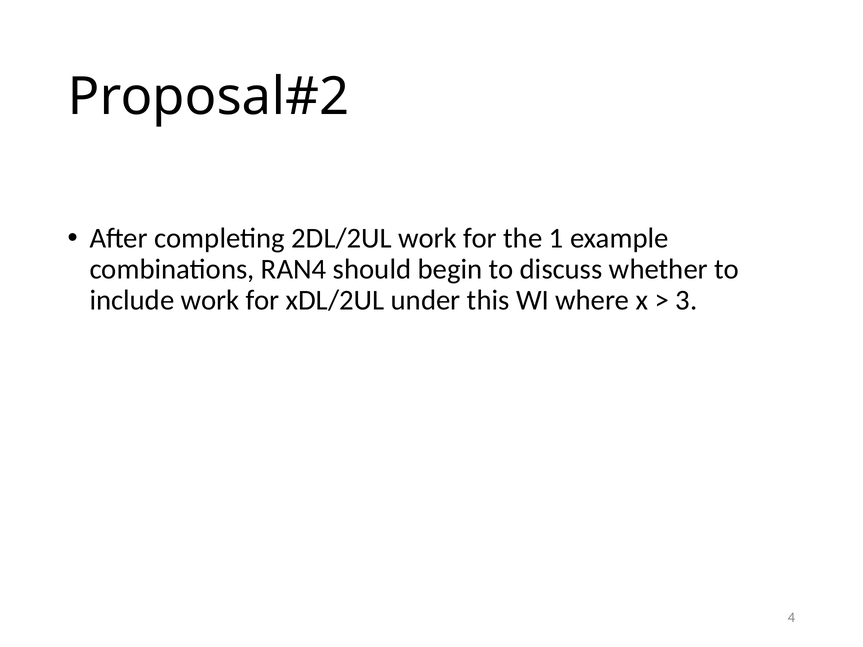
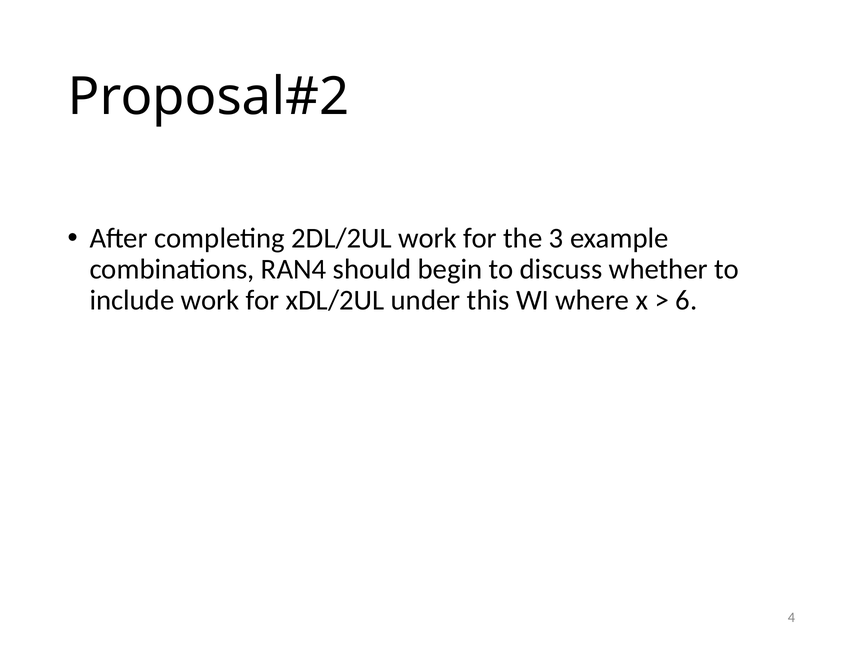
1: 1 -> 3
3: 3 -> 6
